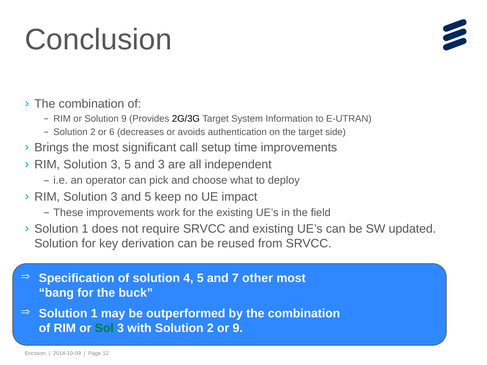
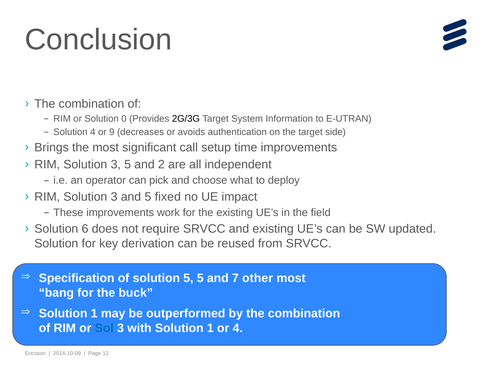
Solution 9: 9 -> 0
2 at (93, 132): 2 -> 4
6: 6 -> 9
and 3: 3 -> 2
keep: keep -> fixed
1 at (85, 229): 1 -> 6
solution 4: 4 -> 5
Sol colour: green -> blue
with Solution 2: 2 -> 1
or 9: 9 -> 4
